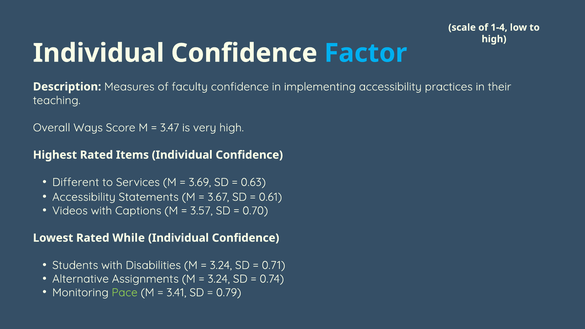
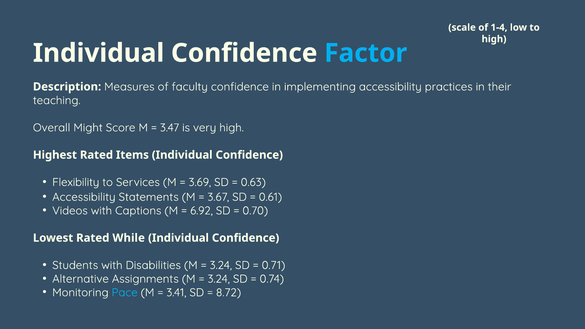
Ways: Ways -> Might
Different: Different -> Flexibility
3.57: 3.57 -> 6.92
Pace colour: light green -> light blue
0.79: 0.79 -> 8.72
